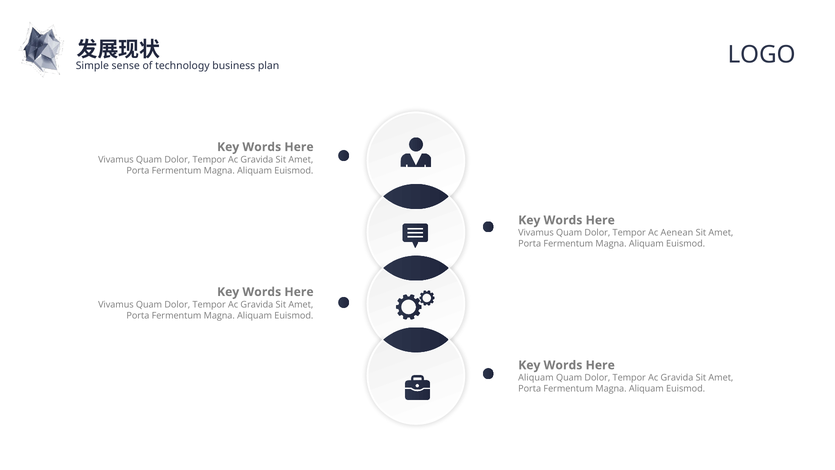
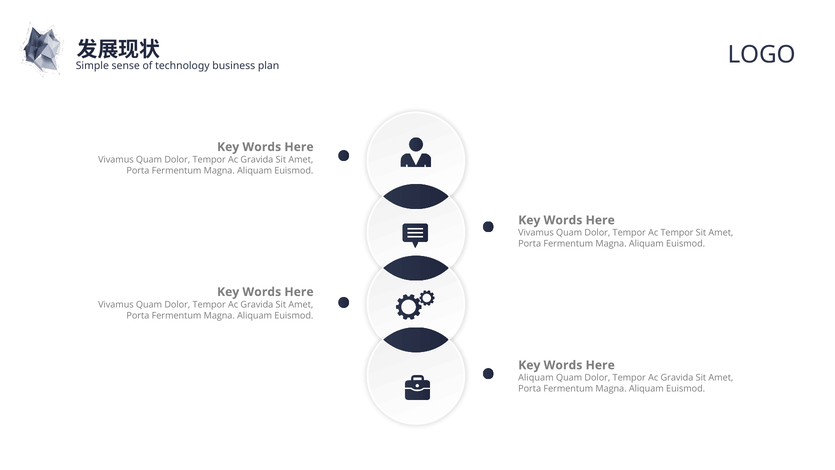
Ac Aenean: Aenean -> Tempor
